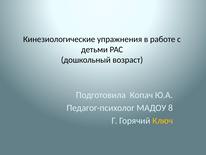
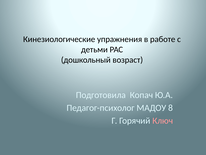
Ключ colour: yellow -> pink
